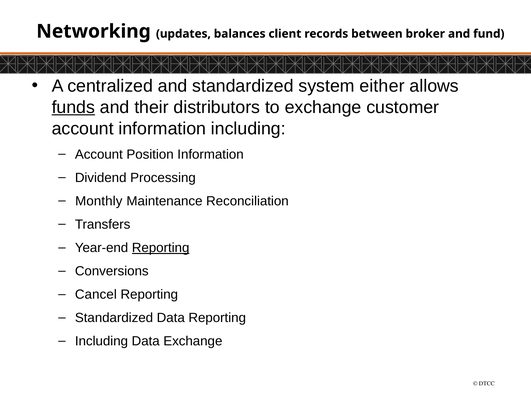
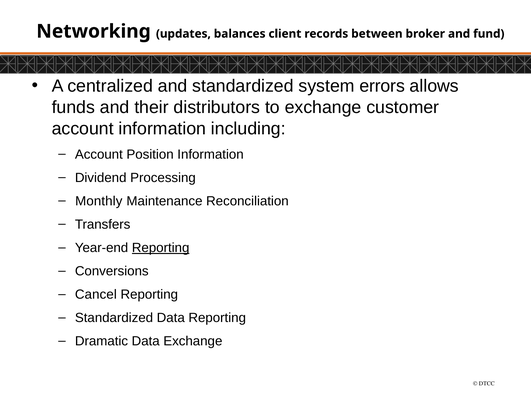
either: either -> errors
funds underline: present -> none
Including at (101, 341): Including -> Dramatic
